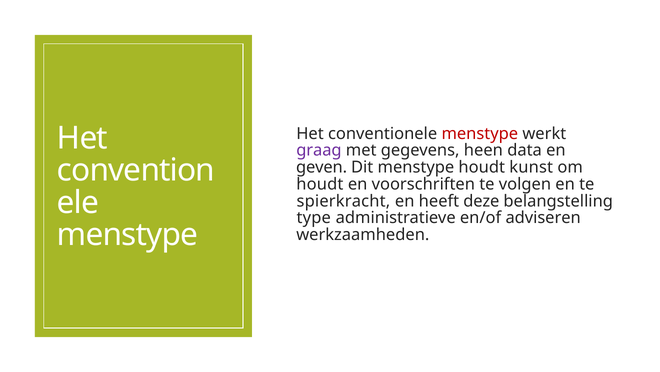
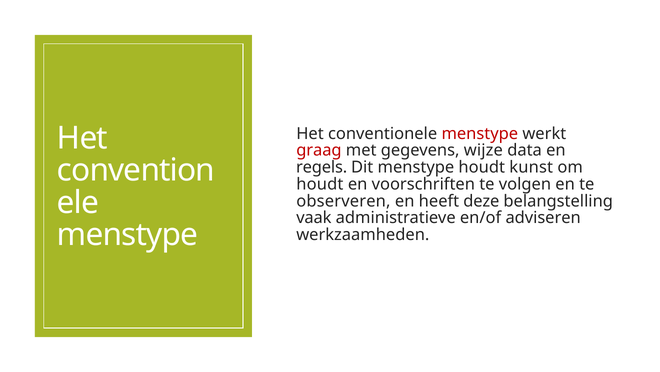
graag colour: purple -> red
heen: heen -> wijze
geven: geven -> regels
spierkracht: spierkracht -> observeren
type: type -> vaak
